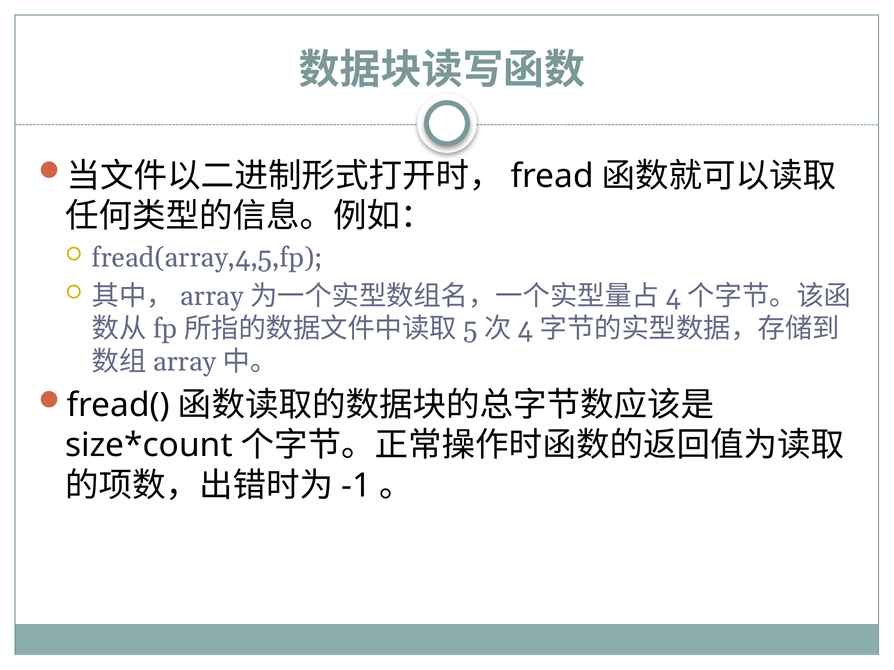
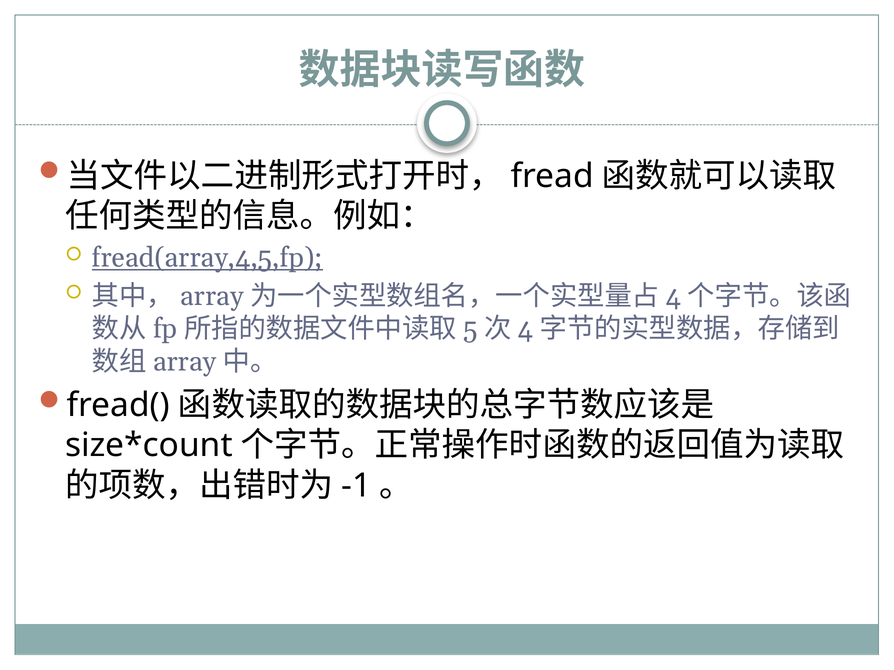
fread(array,4,5,fp underline: none -> present
